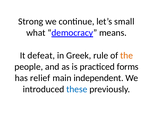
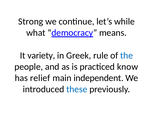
small: small -> while
defeat: defeat -> variety
the colour: orange -> blue
forms: forms -> know
